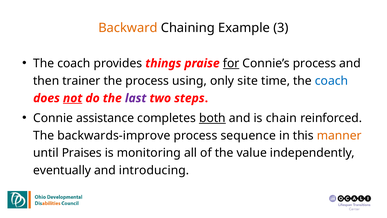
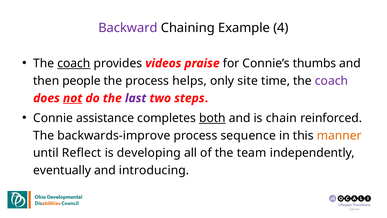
Backward colour: orange -> purple
3: 3 -> 4
coach at (74, 63) underline: none -> present
things: things -> videos
for underline: present -> none
Connie’s process: process -> thumbs
trainer: trainer -> people
using: using -> helps
coach at (331, 81) colour: blue -> purple
Praises: Praises -> Reflect
monitoring: monitoring -> developing
value: value -> team
